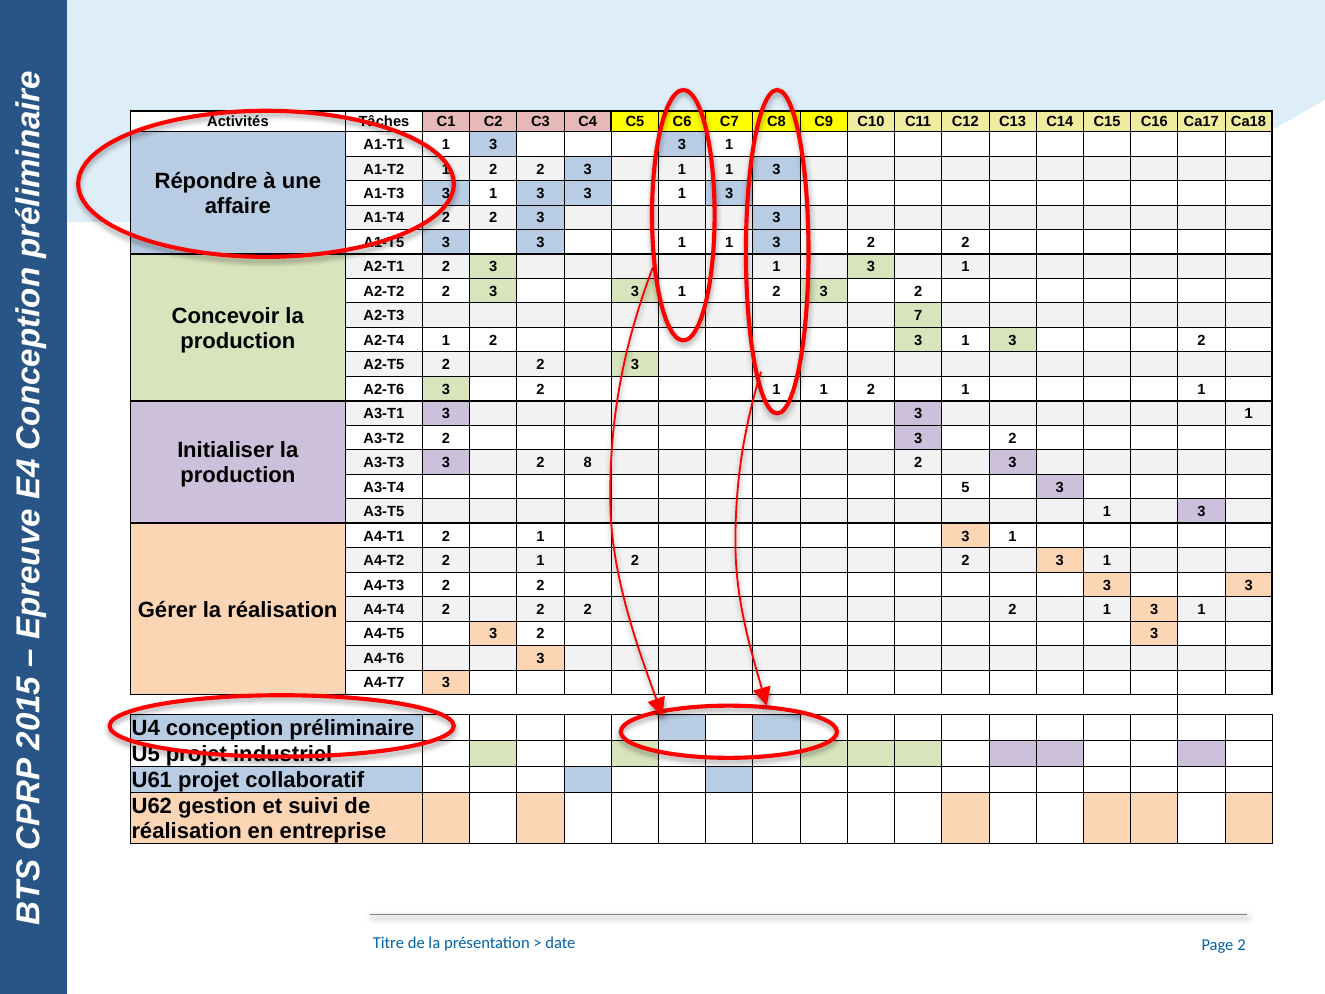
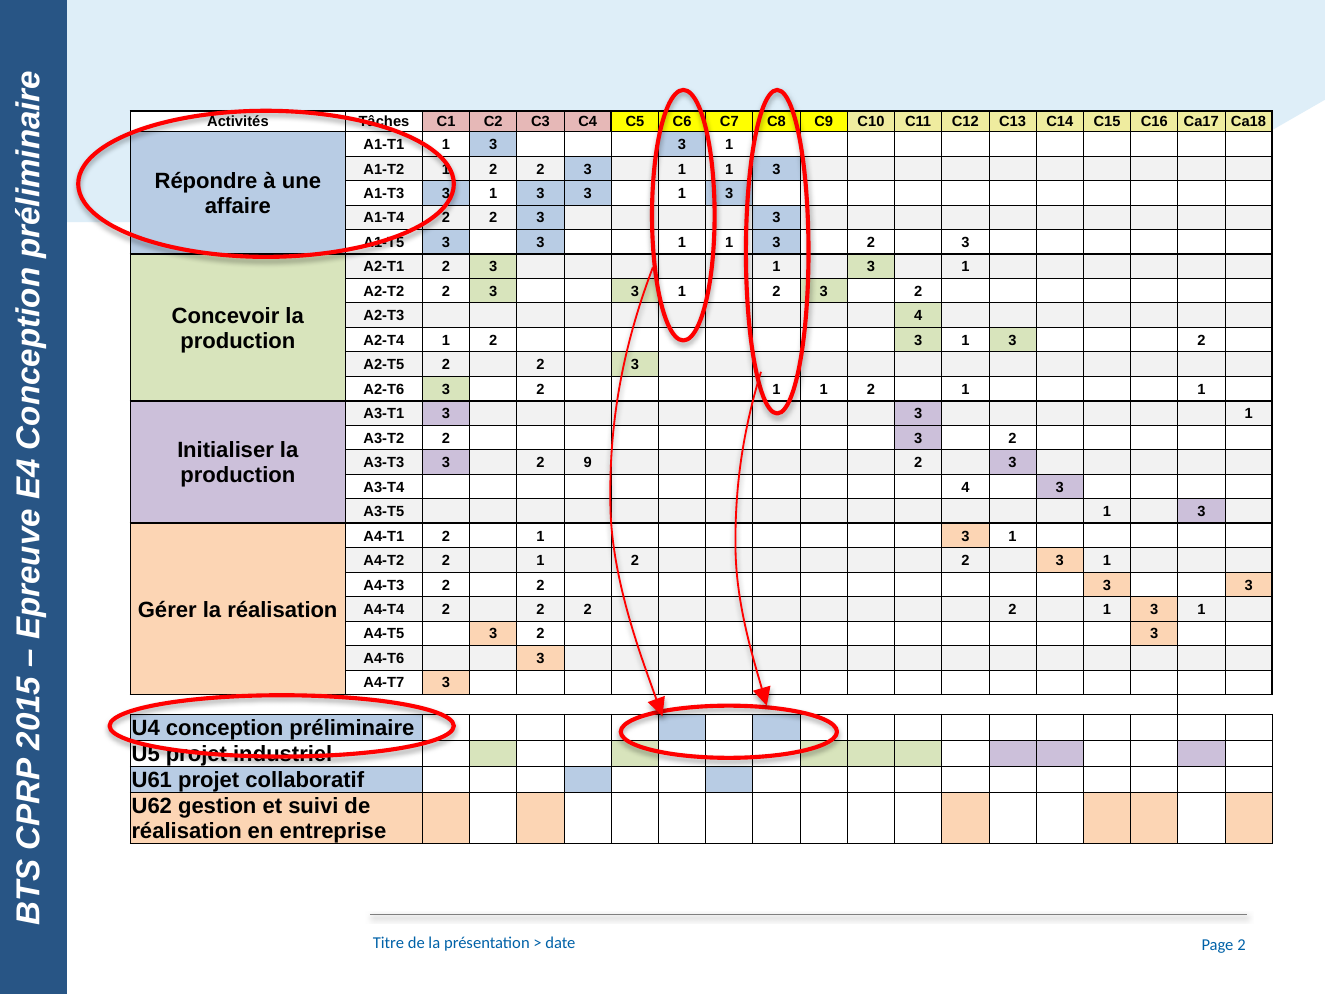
2 at (965, 243): 2 -> 3
A2-T3 7: 7 -> 4
8: 8 -> 9
A3-T4 5: 5 -> 4
